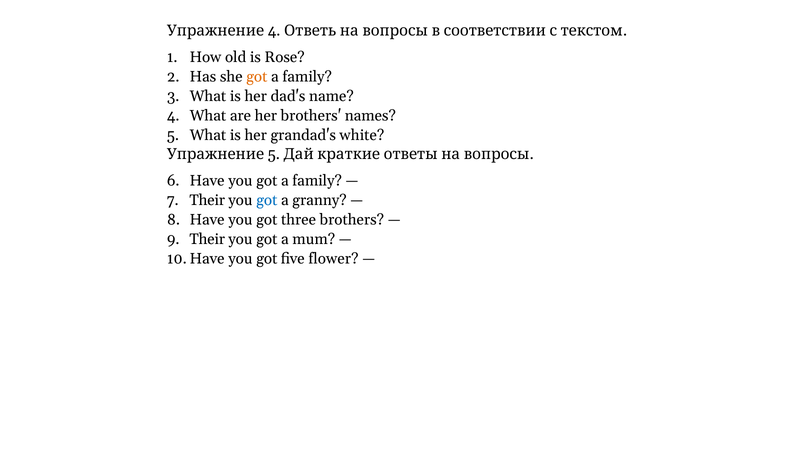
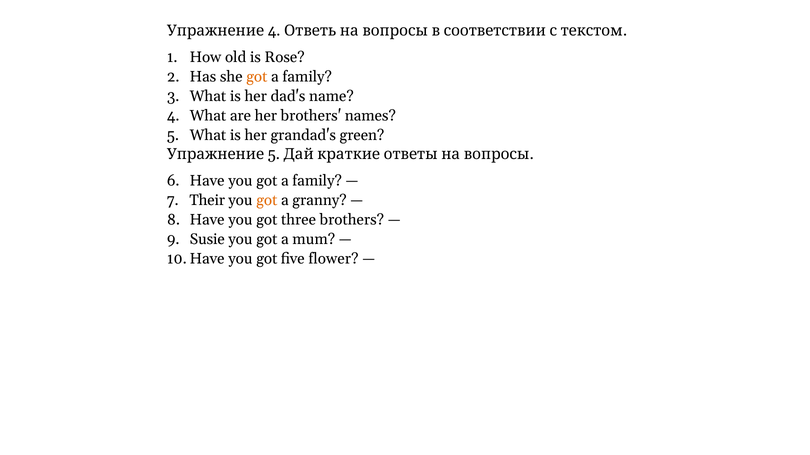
white: white -> green
got at (267, 200) colour: blue -> orange
Their at (207, 239): Their -> Susie
